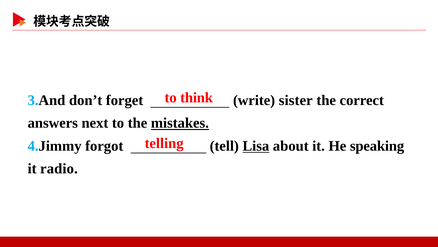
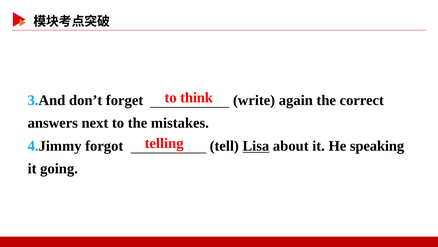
sister: sister -> again
mistakes underline: present -> none
radio: radio -> going
